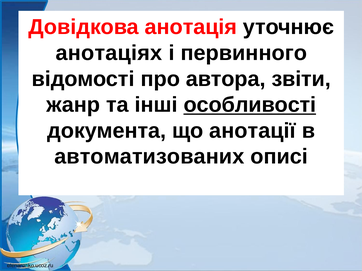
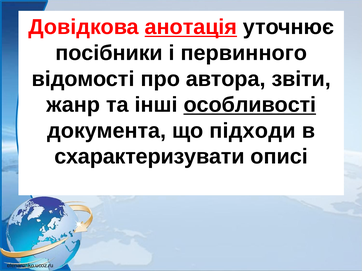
анотація underline: none -> present
анотаціях: анотаціях -> посібники
анотації: анотації -> підходи
автоматизованих: автоматизованих -> схарактеризувати
